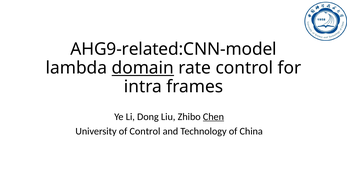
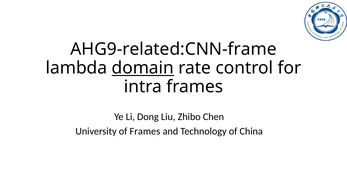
AHG9-related:CNN-model: AHG9-related:CNN-model -> AHG9-related:CNN-frame
Chen underline: present -> none
of Control: Control -> Frames
